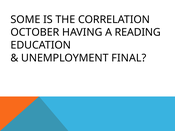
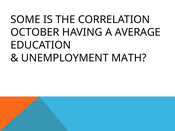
READING: READING -> AVERAGE
FINAL: FINAL -> MATH
